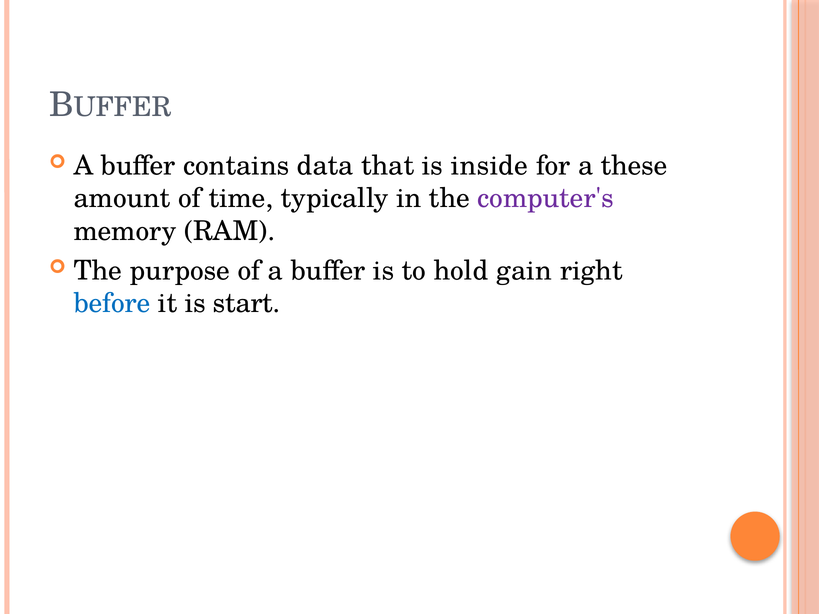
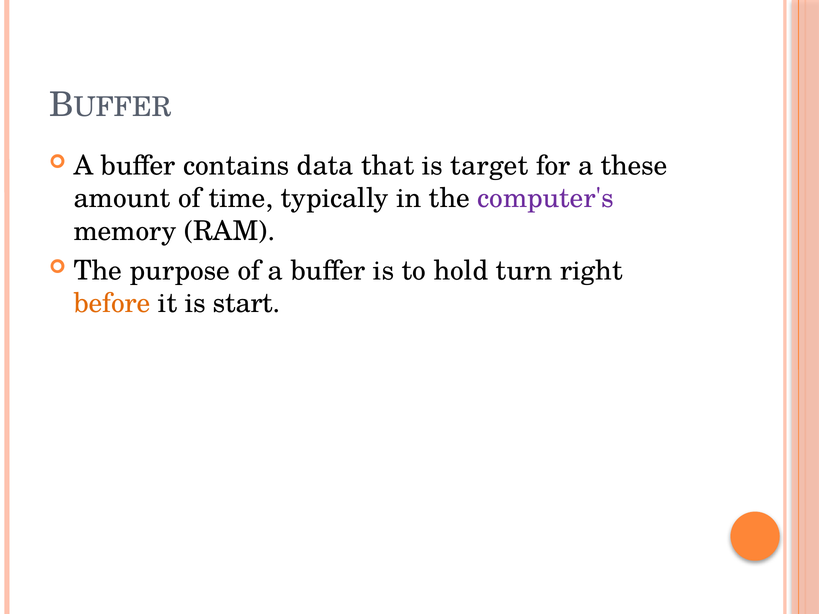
inside: inside -> target
gain: gain -> turn
before colour: blue -> orange
